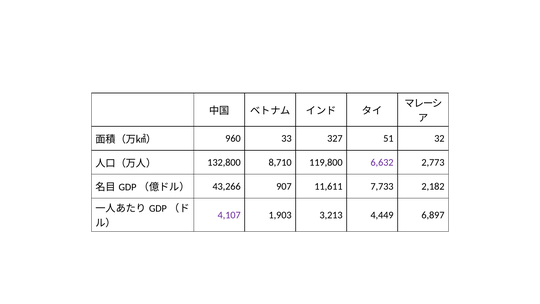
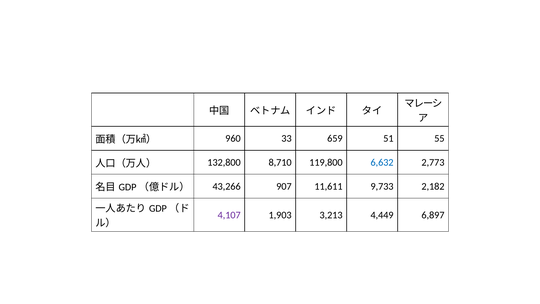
327: 327 -> 659
32: 32 -> 55
6,632 colour: purple -> blue
7,733: 7,733 -> 9,733
